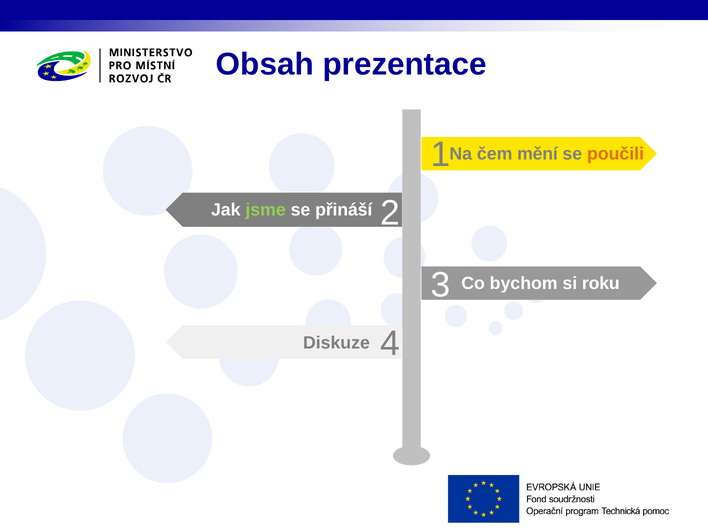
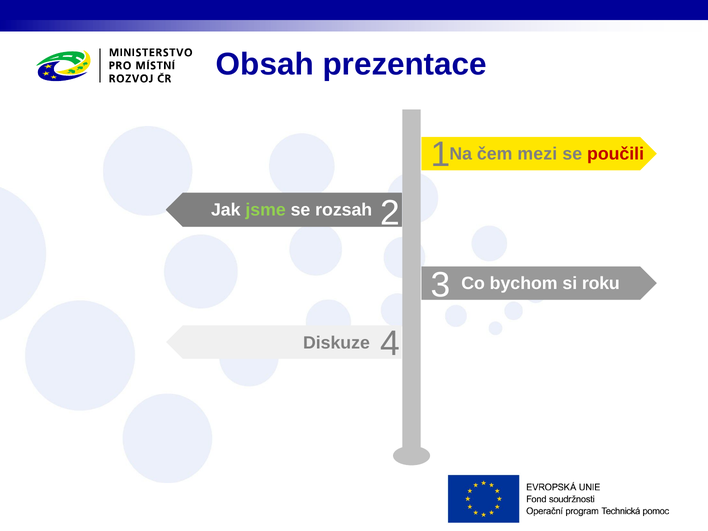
mění: mění -> mezi
poučili colour: orange -> red
přináší: přináší -> rozsah
